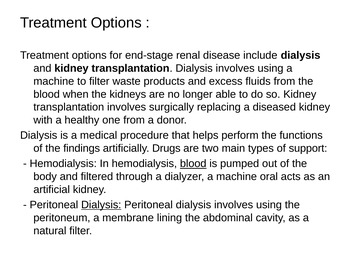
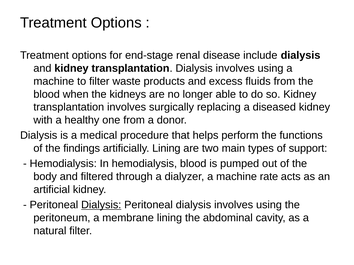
artificially Drugs: Drugs -> Lining
blood at (193, 164) underline: present -> none
oral: oral -> rate
